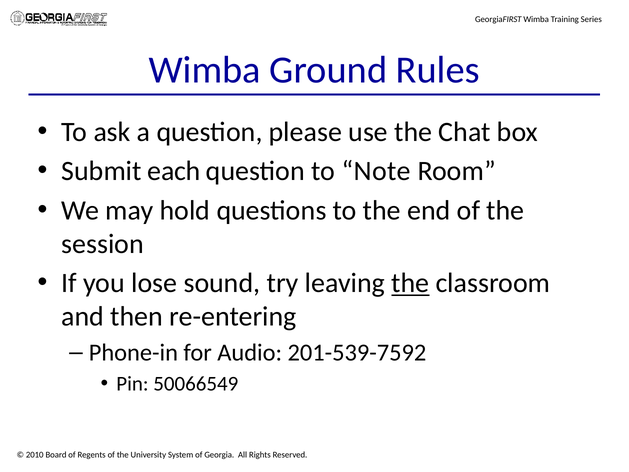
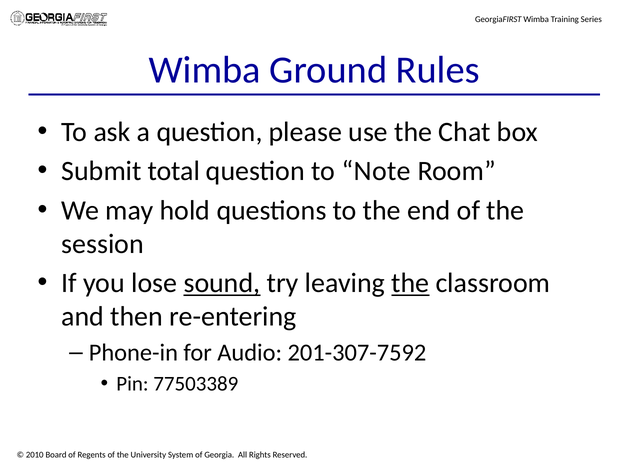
each: each -> total
sound underline: none -> present
201-539-7592: 201-539-7592 -> 201-307-7592
50066549: 50066549 -> 77503389
